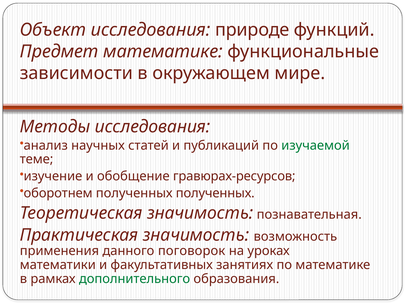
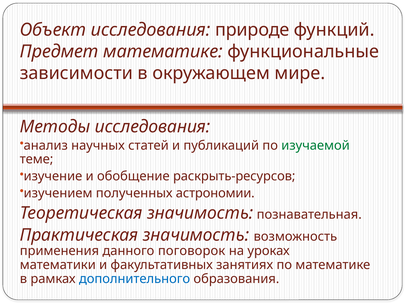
гравюрах-ресурсов: гравюрах-ресурсов -> раскрыть-ресурсов
оборотнем: оборотнем -> изучением
полученных полученных: полученных -> астрономии
дополнительного colour: green -> blue
